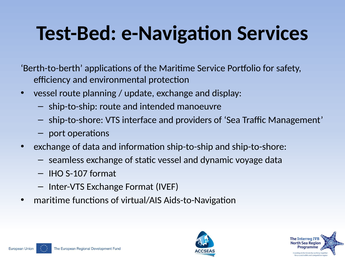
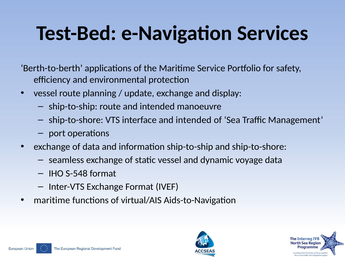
interface and providers: providers -> intended
S-107: S-107 -> S-548
